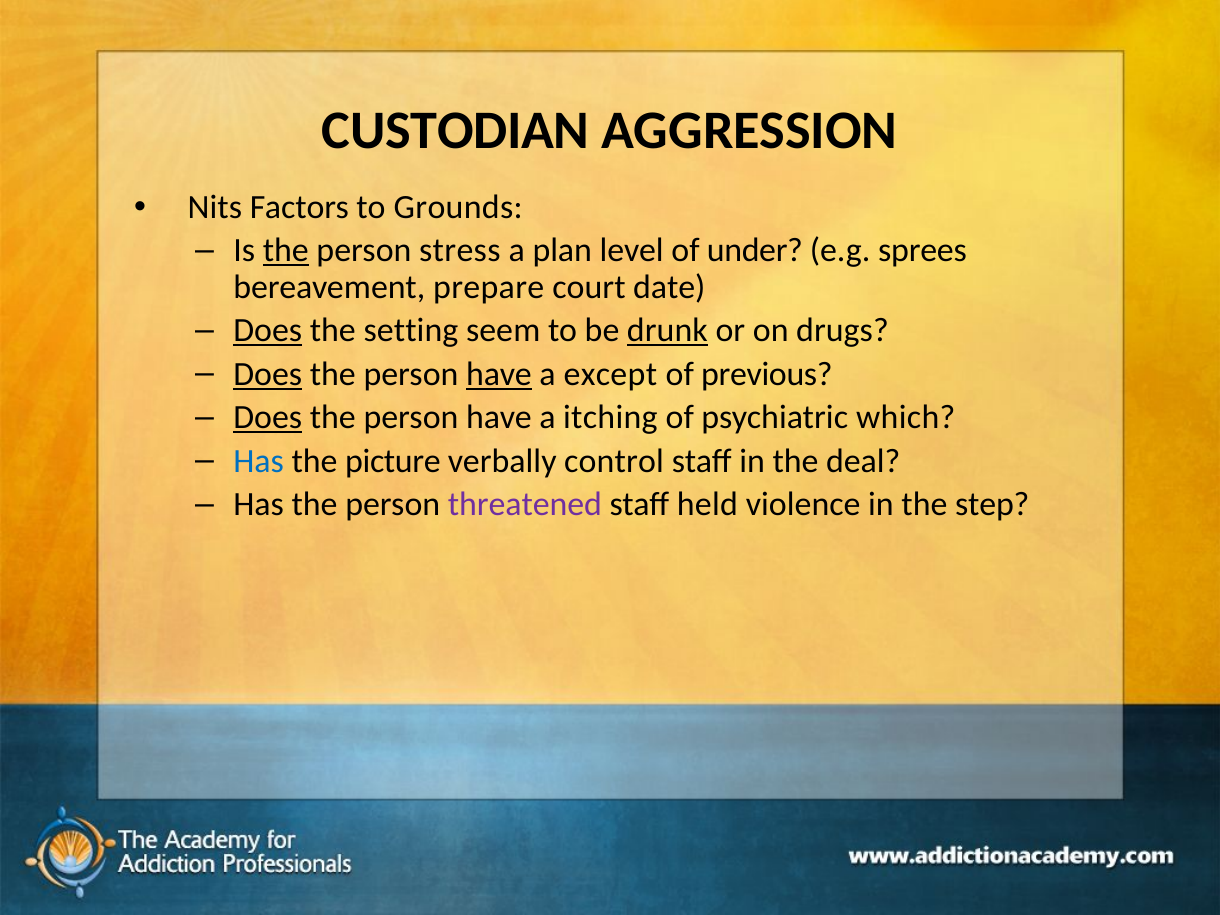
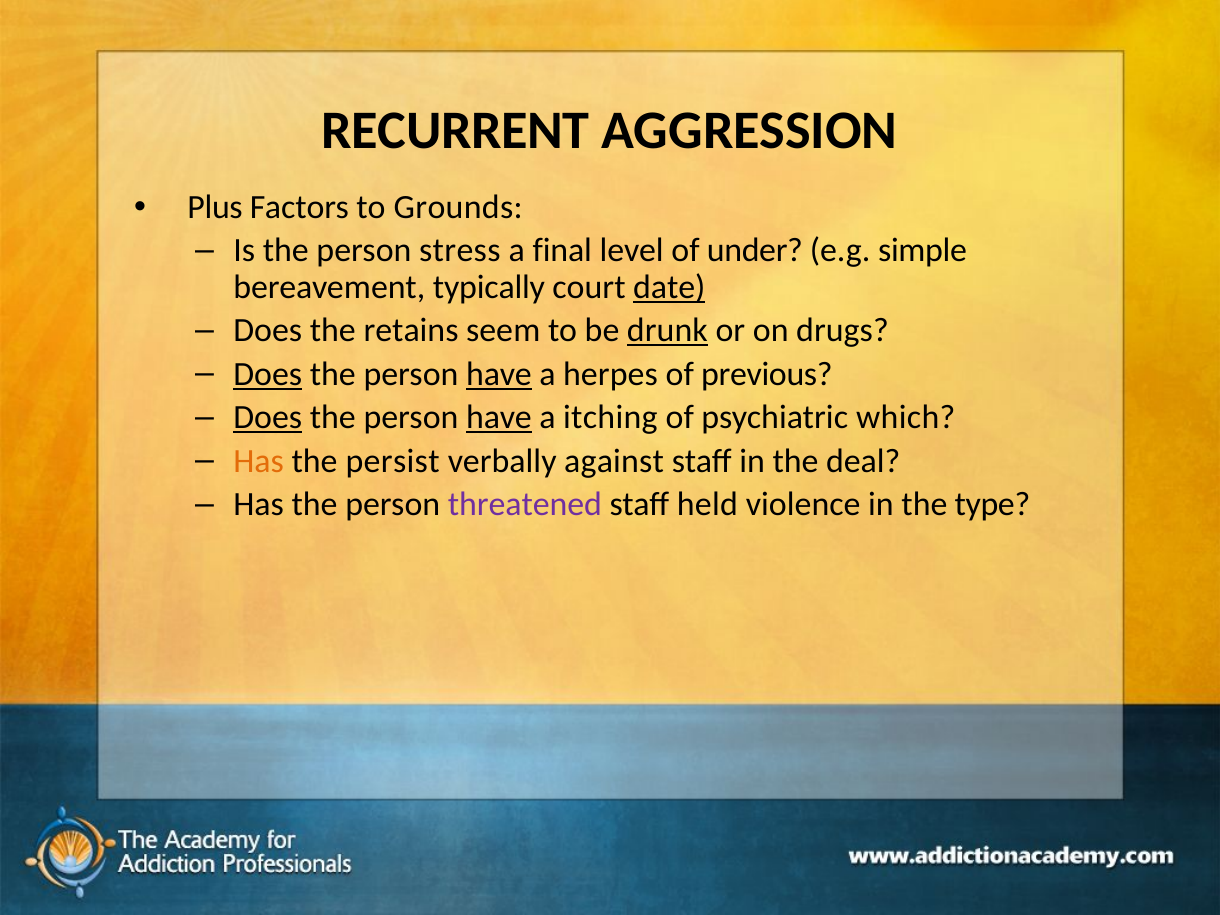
CUSTODIAN: CUSTODIAN -> RECURRENT
Nits: Nits -> Plus
the at (286, 251) underline: present -> none
plan: plan -> final
sprees: sprees -> simple
prepare: prepare -> typically
date underline: none -> present
Does at (268, 331) underline: present -> none
setting: setting -> retains
except: except -> herpes
have at (499, 418) underline: none -> present
Has at (259, 461) colour: blue -> orange
picture: picture -> persist
control: control -> against
step: step -> type
